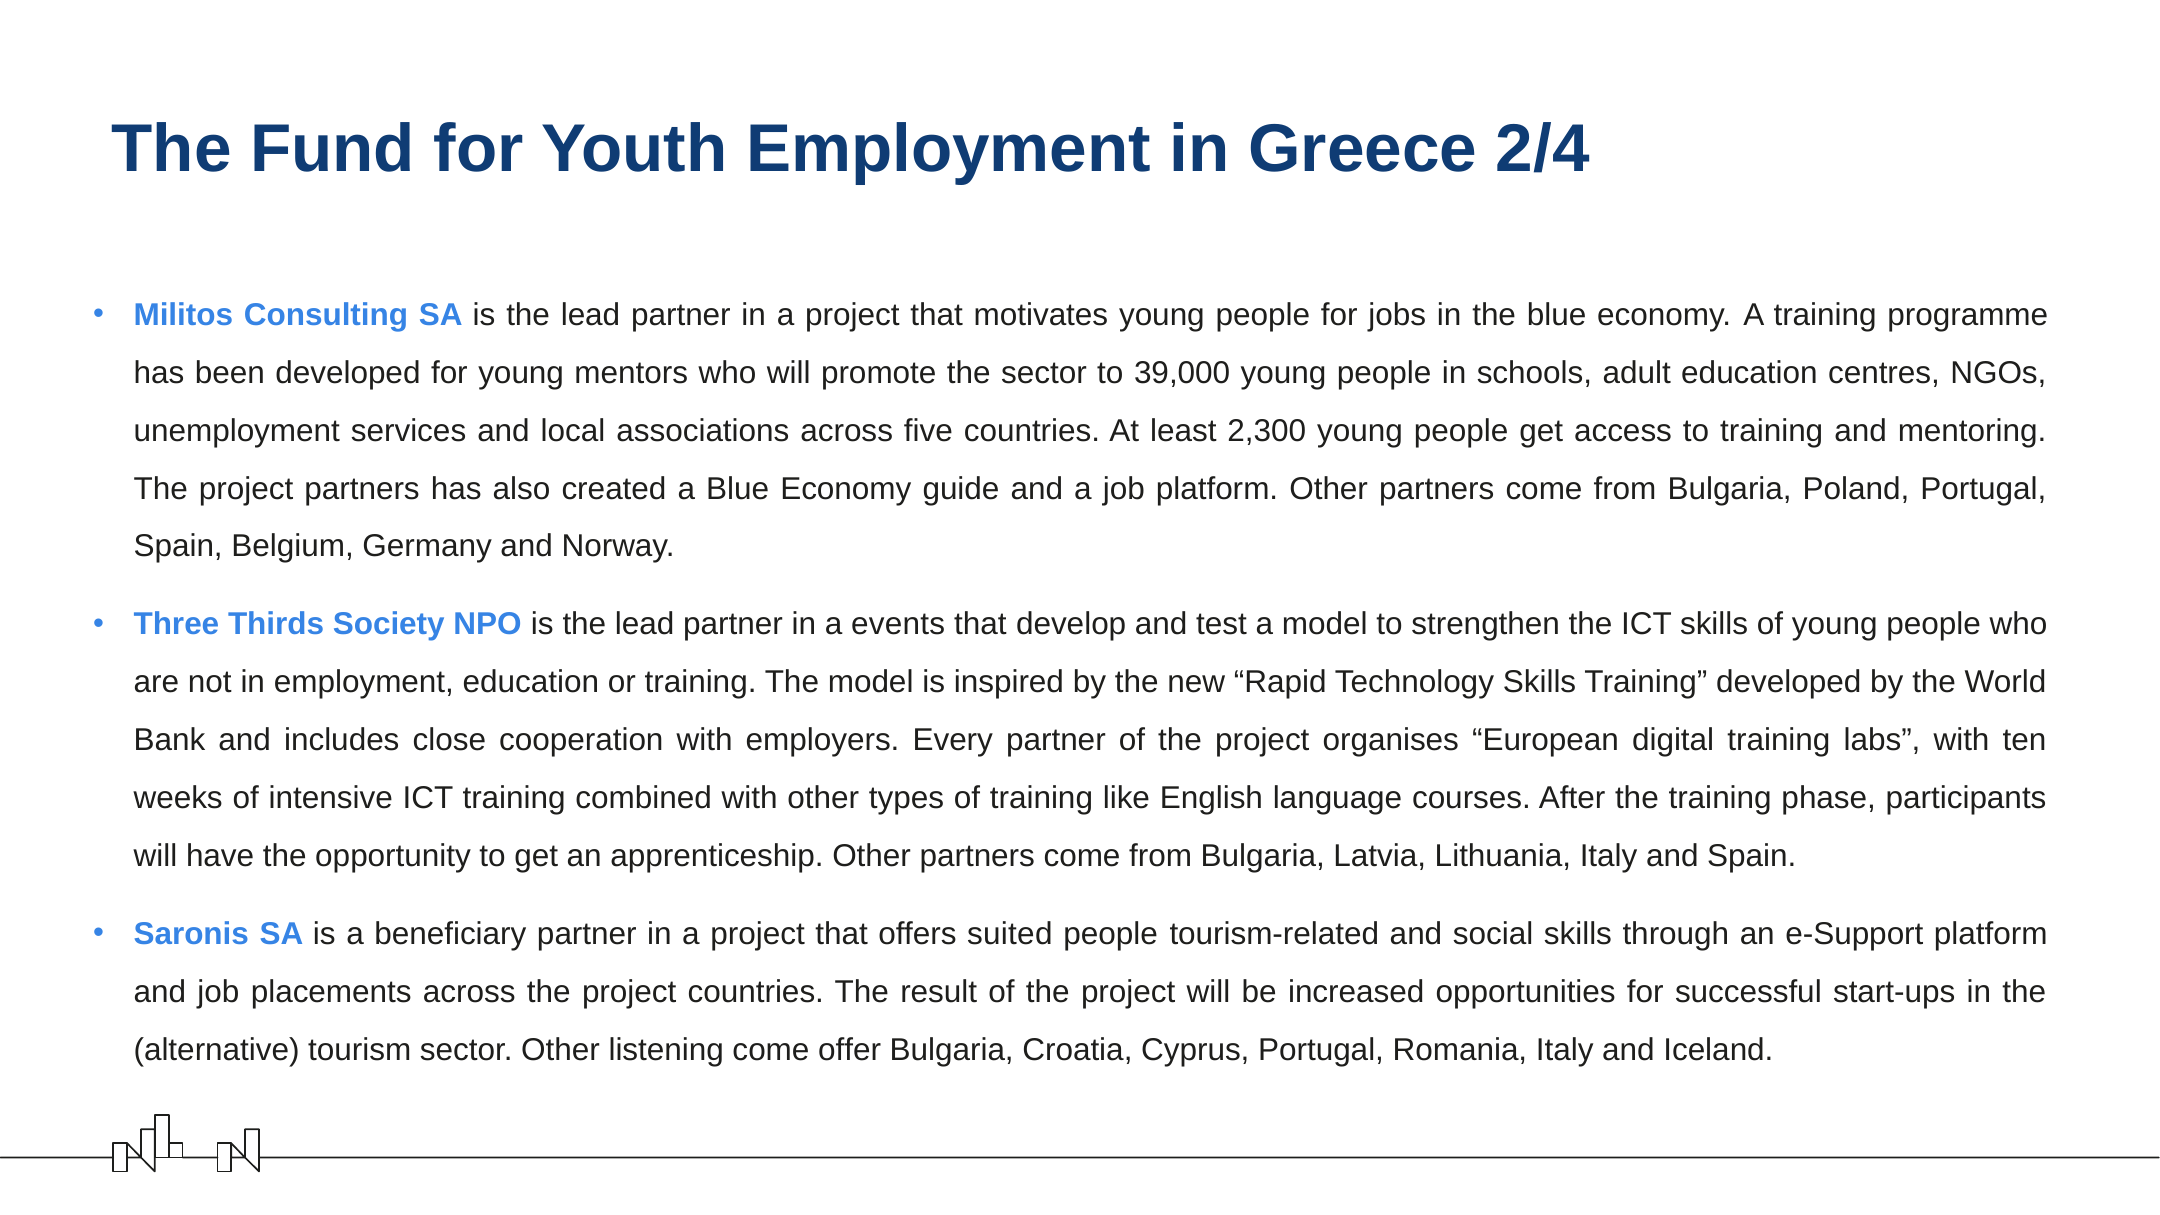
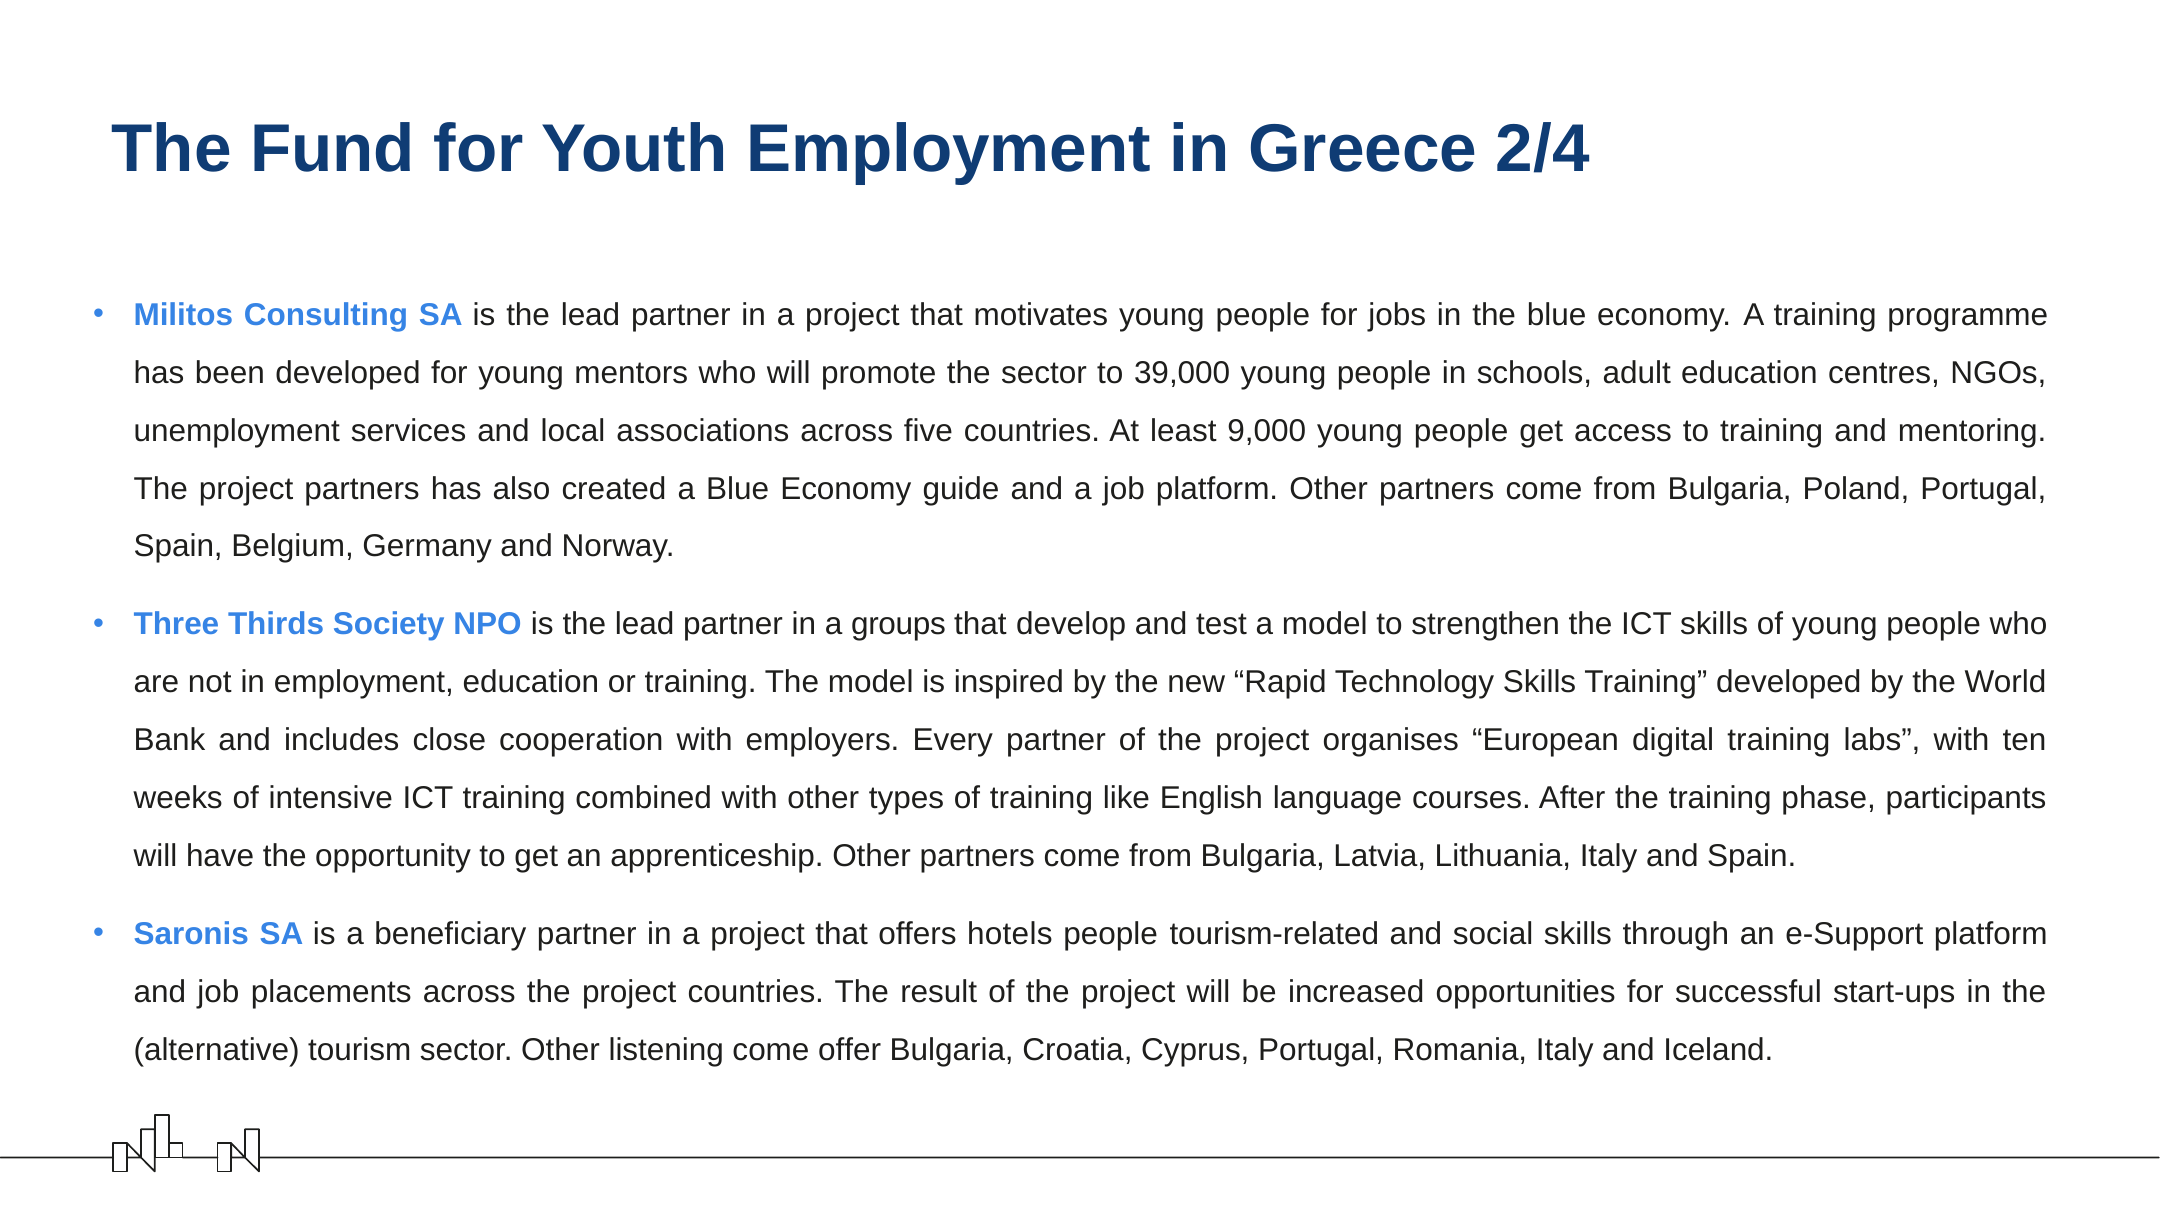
2,300: 2,300 -> 9,000
events: events -> groups
suited: suited -> hotels
